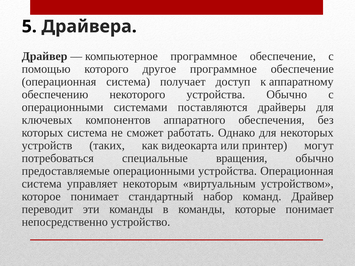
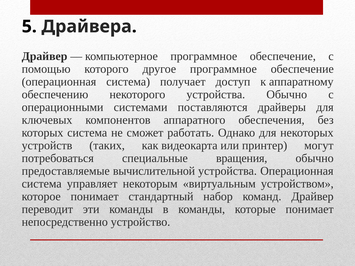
предоставляемые операционными: операционными -> вычислительной
